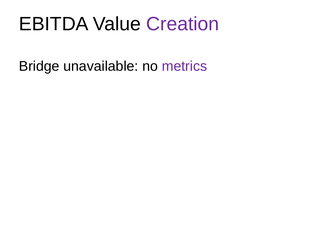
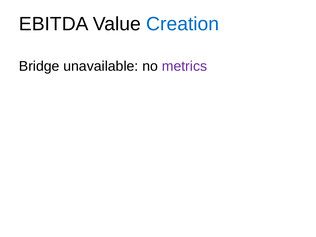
Creation colour: purple -> blue
